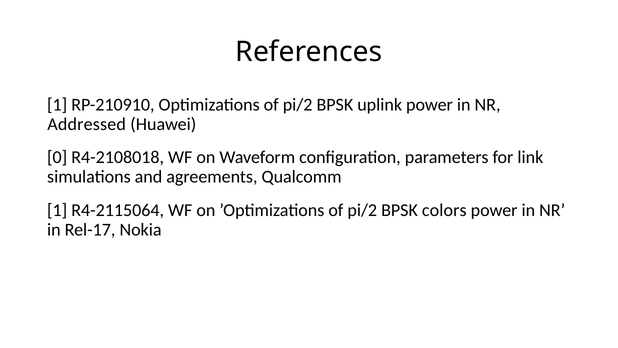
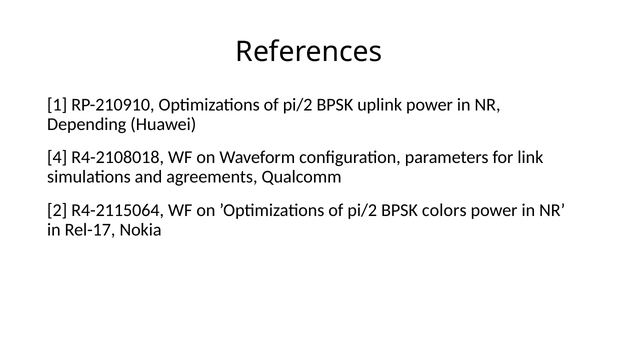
Addressed: Addressed -> Depending
0: 0 -> 4
1 at (57, 210): 1 -> 2
